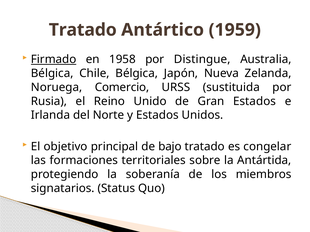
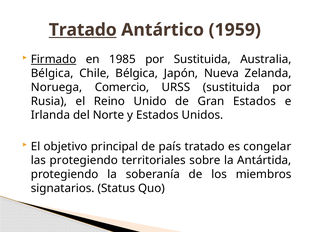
Tratado at (83, 30) underline: none -> present
1958: 1958 -> 1985
por Distingue: Distingue -> Sustituida
bajo: bajo -> país
las formaciones: formaciones -> protegiendo
